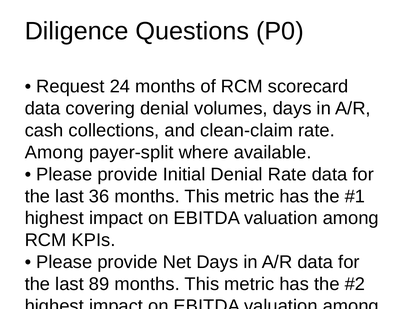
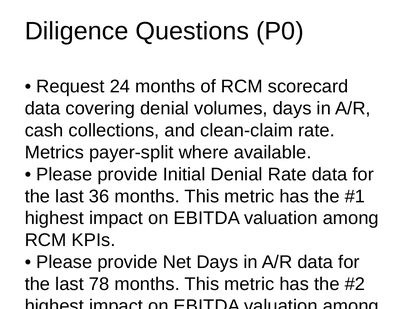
Among at (54, 153): Among -> Metrics
89: 89 -> 78
